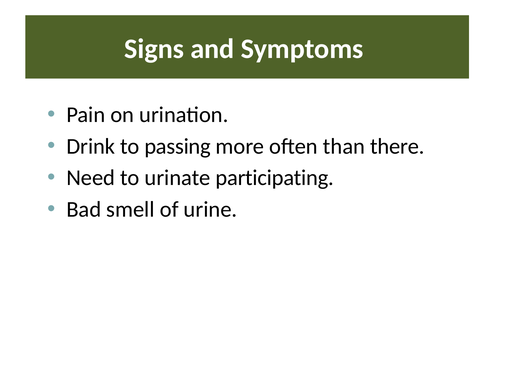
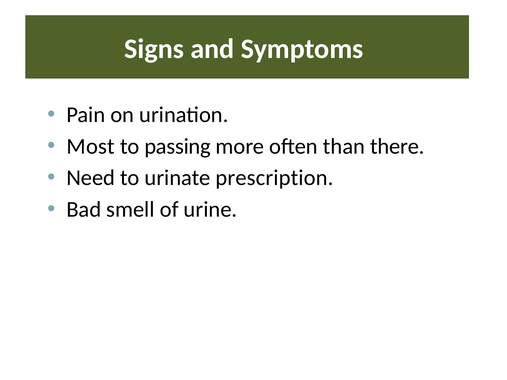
Drink: Drink -> Most
participating: participating -> prescription
